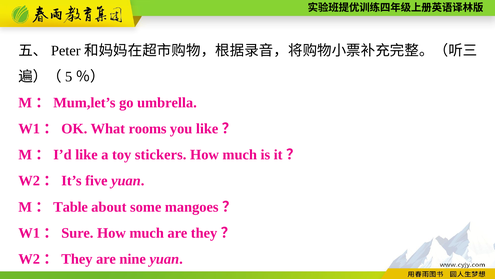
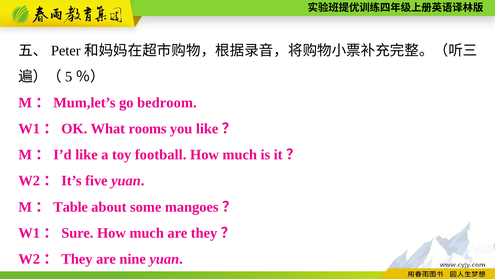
umbrella: umbrella -> bedroom
stickers: stickers -> football
